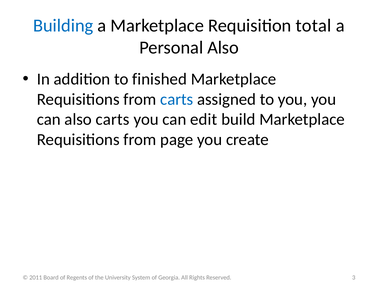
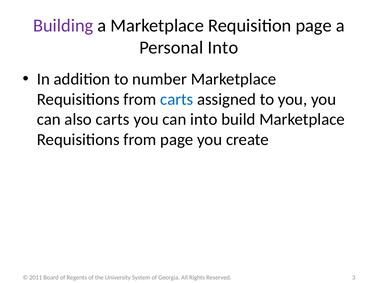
Building colour: blue -> purple
Requisition total: total -> page
Personal Also: Also -> Into
finished: finished -> number
can edit: edit -> into
